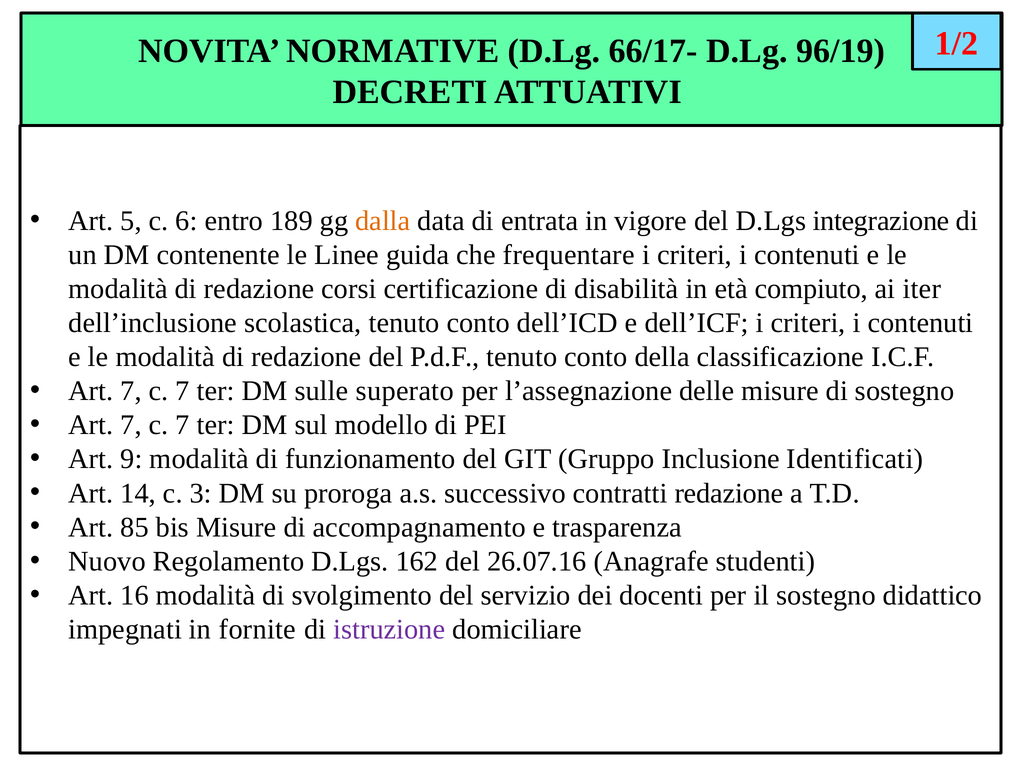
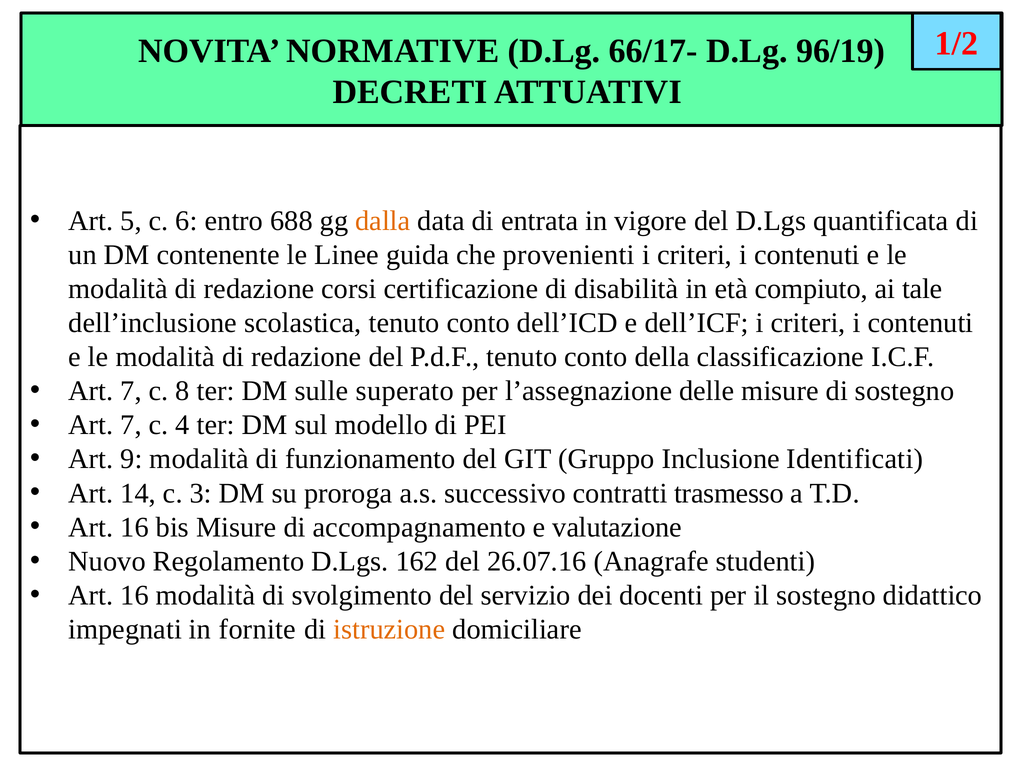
189: 189 -> 688
integrazione: integrazione -> quantificata
frequentare: frequentare -> provenienti
iter: iter -> tale
7 at (183, 391): 7 -> 8
7 at (183, 425): 7 -> 4
contratti redazione: redazione -> trasmesso
85 at (135, 527): 85 -> 16
trasparenza: trasparenza -> valutazione
istruzione colour: purple -> orange
